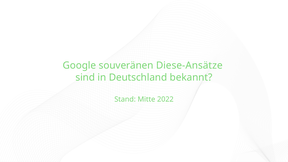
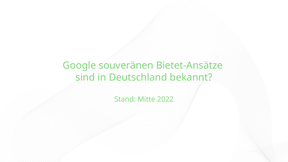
Diese-Ansätze: Diese-Ansätze -> Bietet-Ansätze
